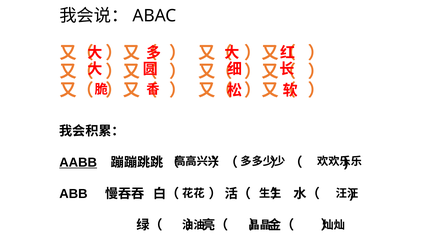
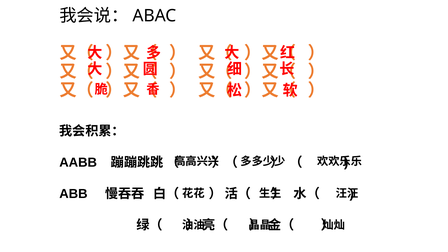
AABB underline: present -> none
